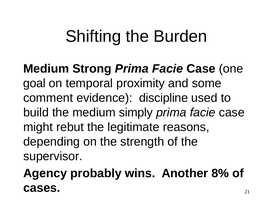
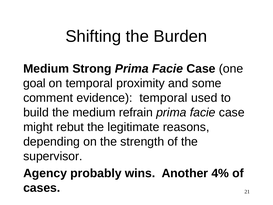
evidence discipline: discipline -> temporal
simply: simply -> refrain
8%: 8% -> 4%
